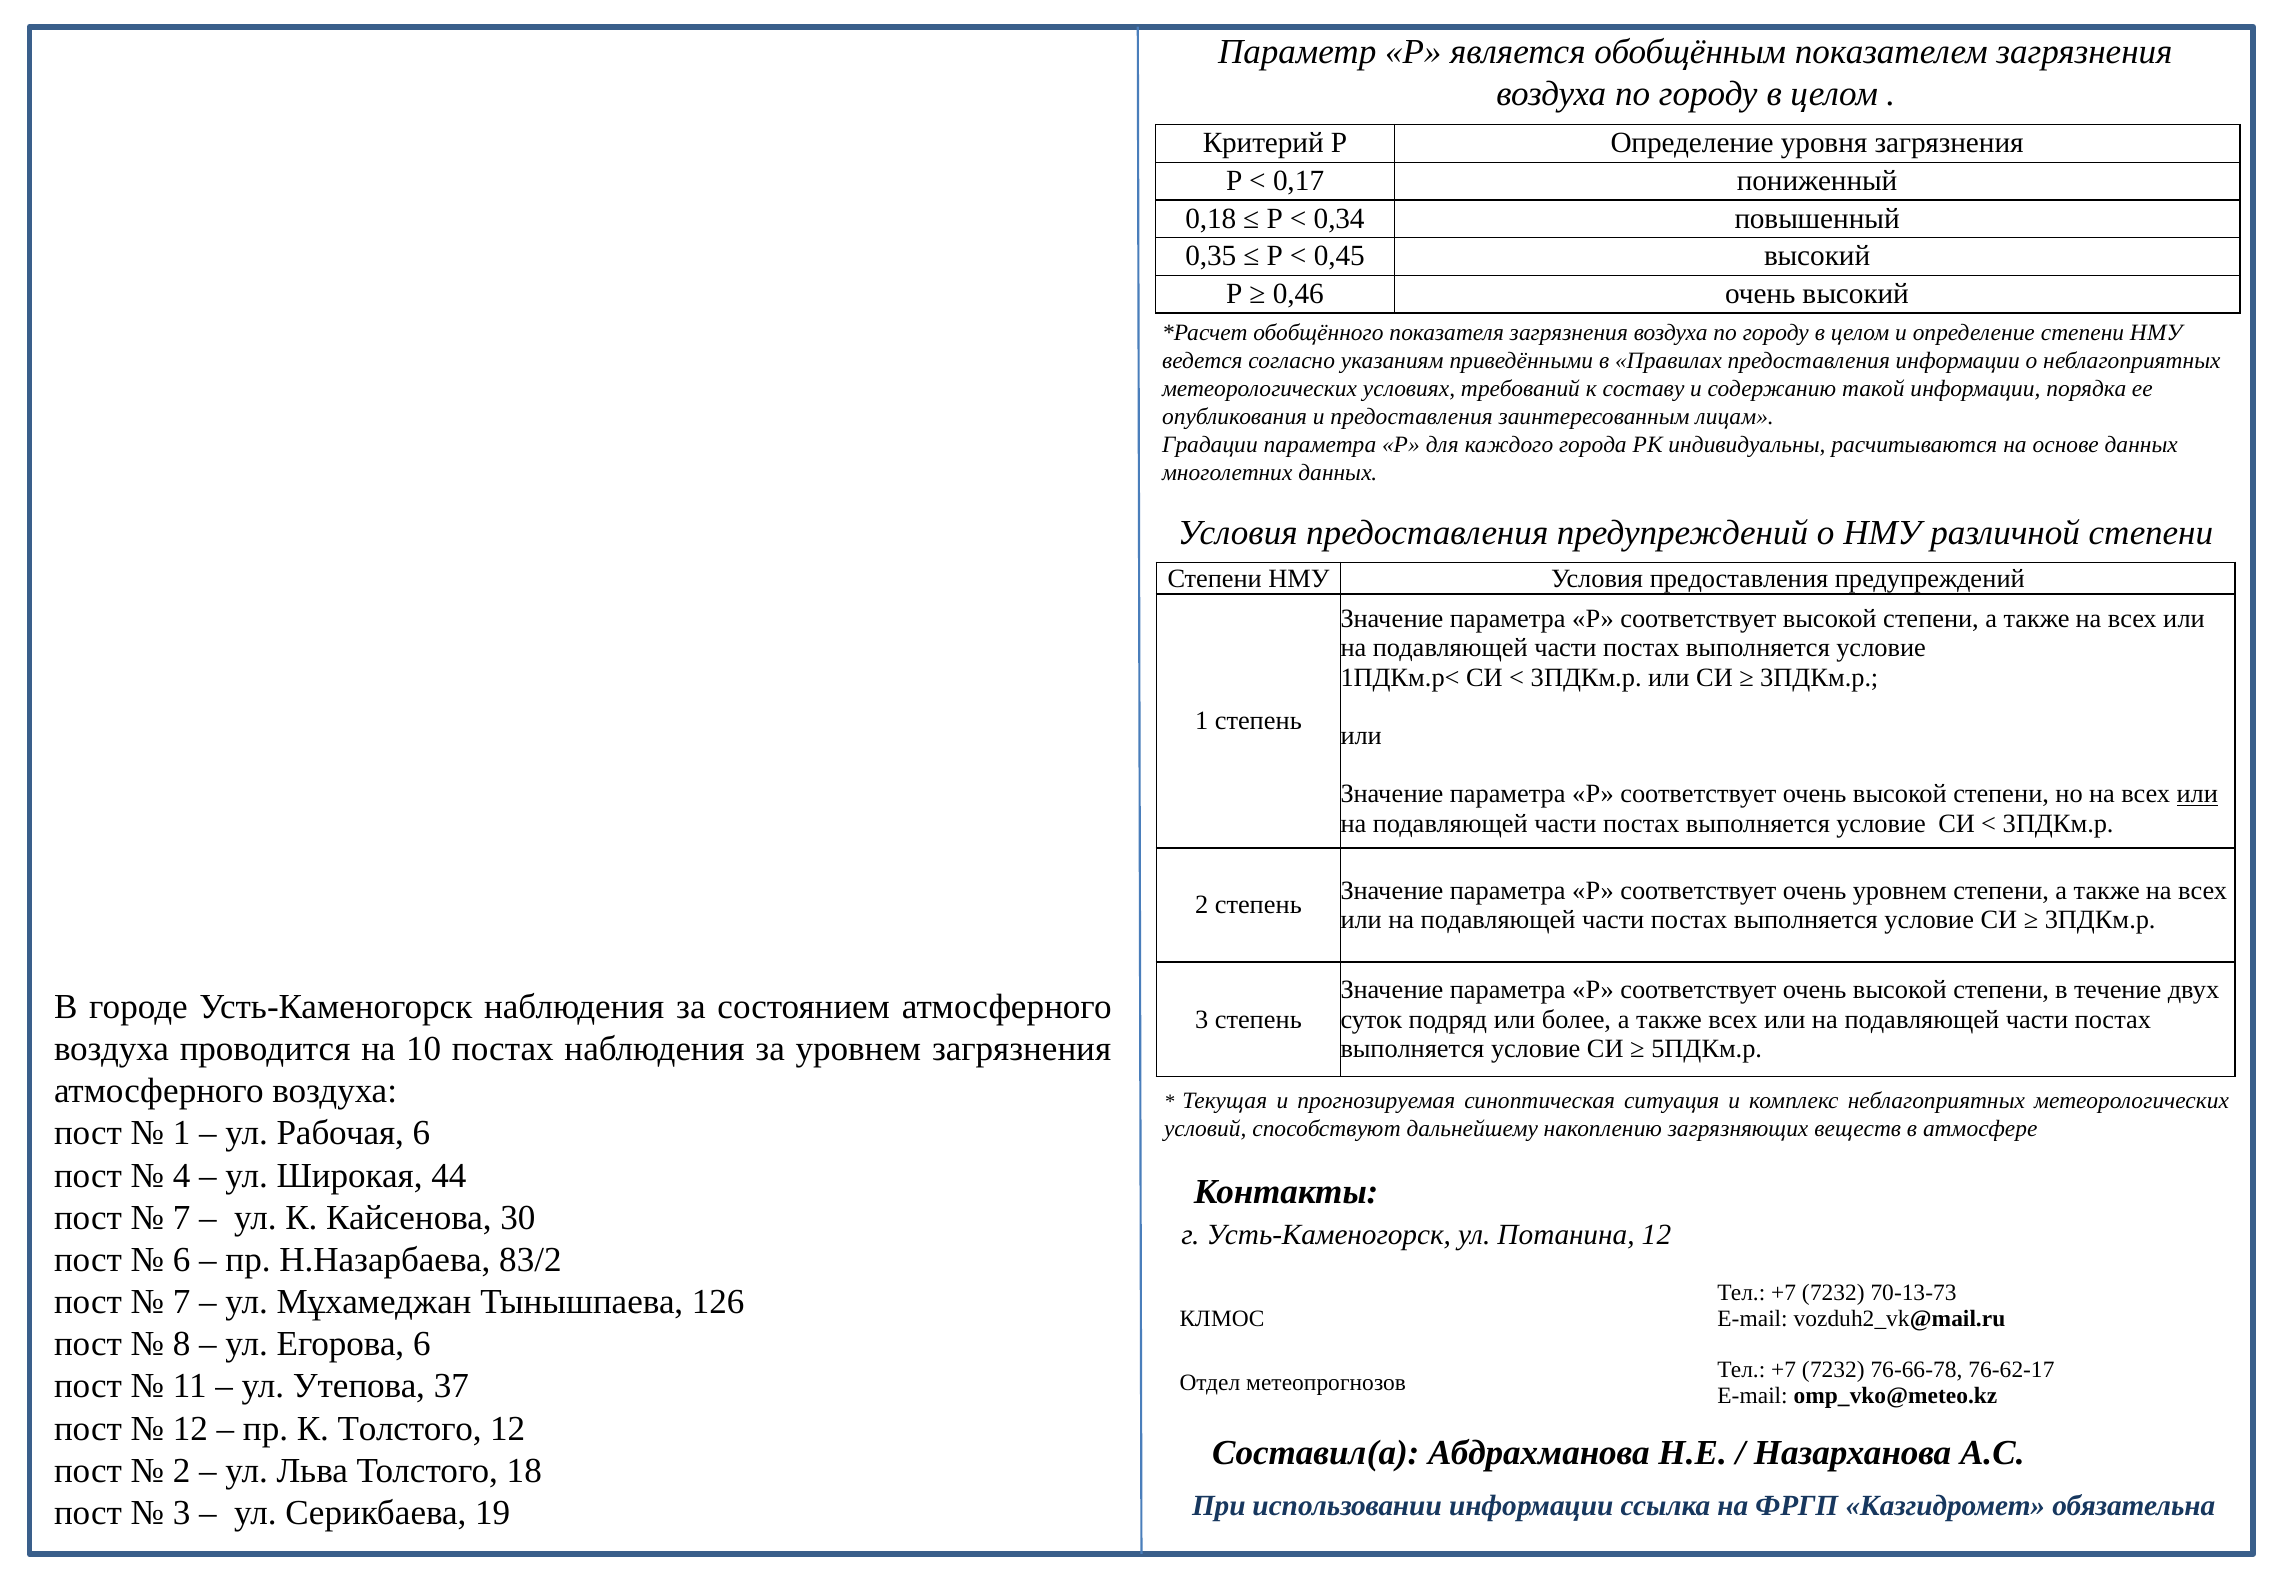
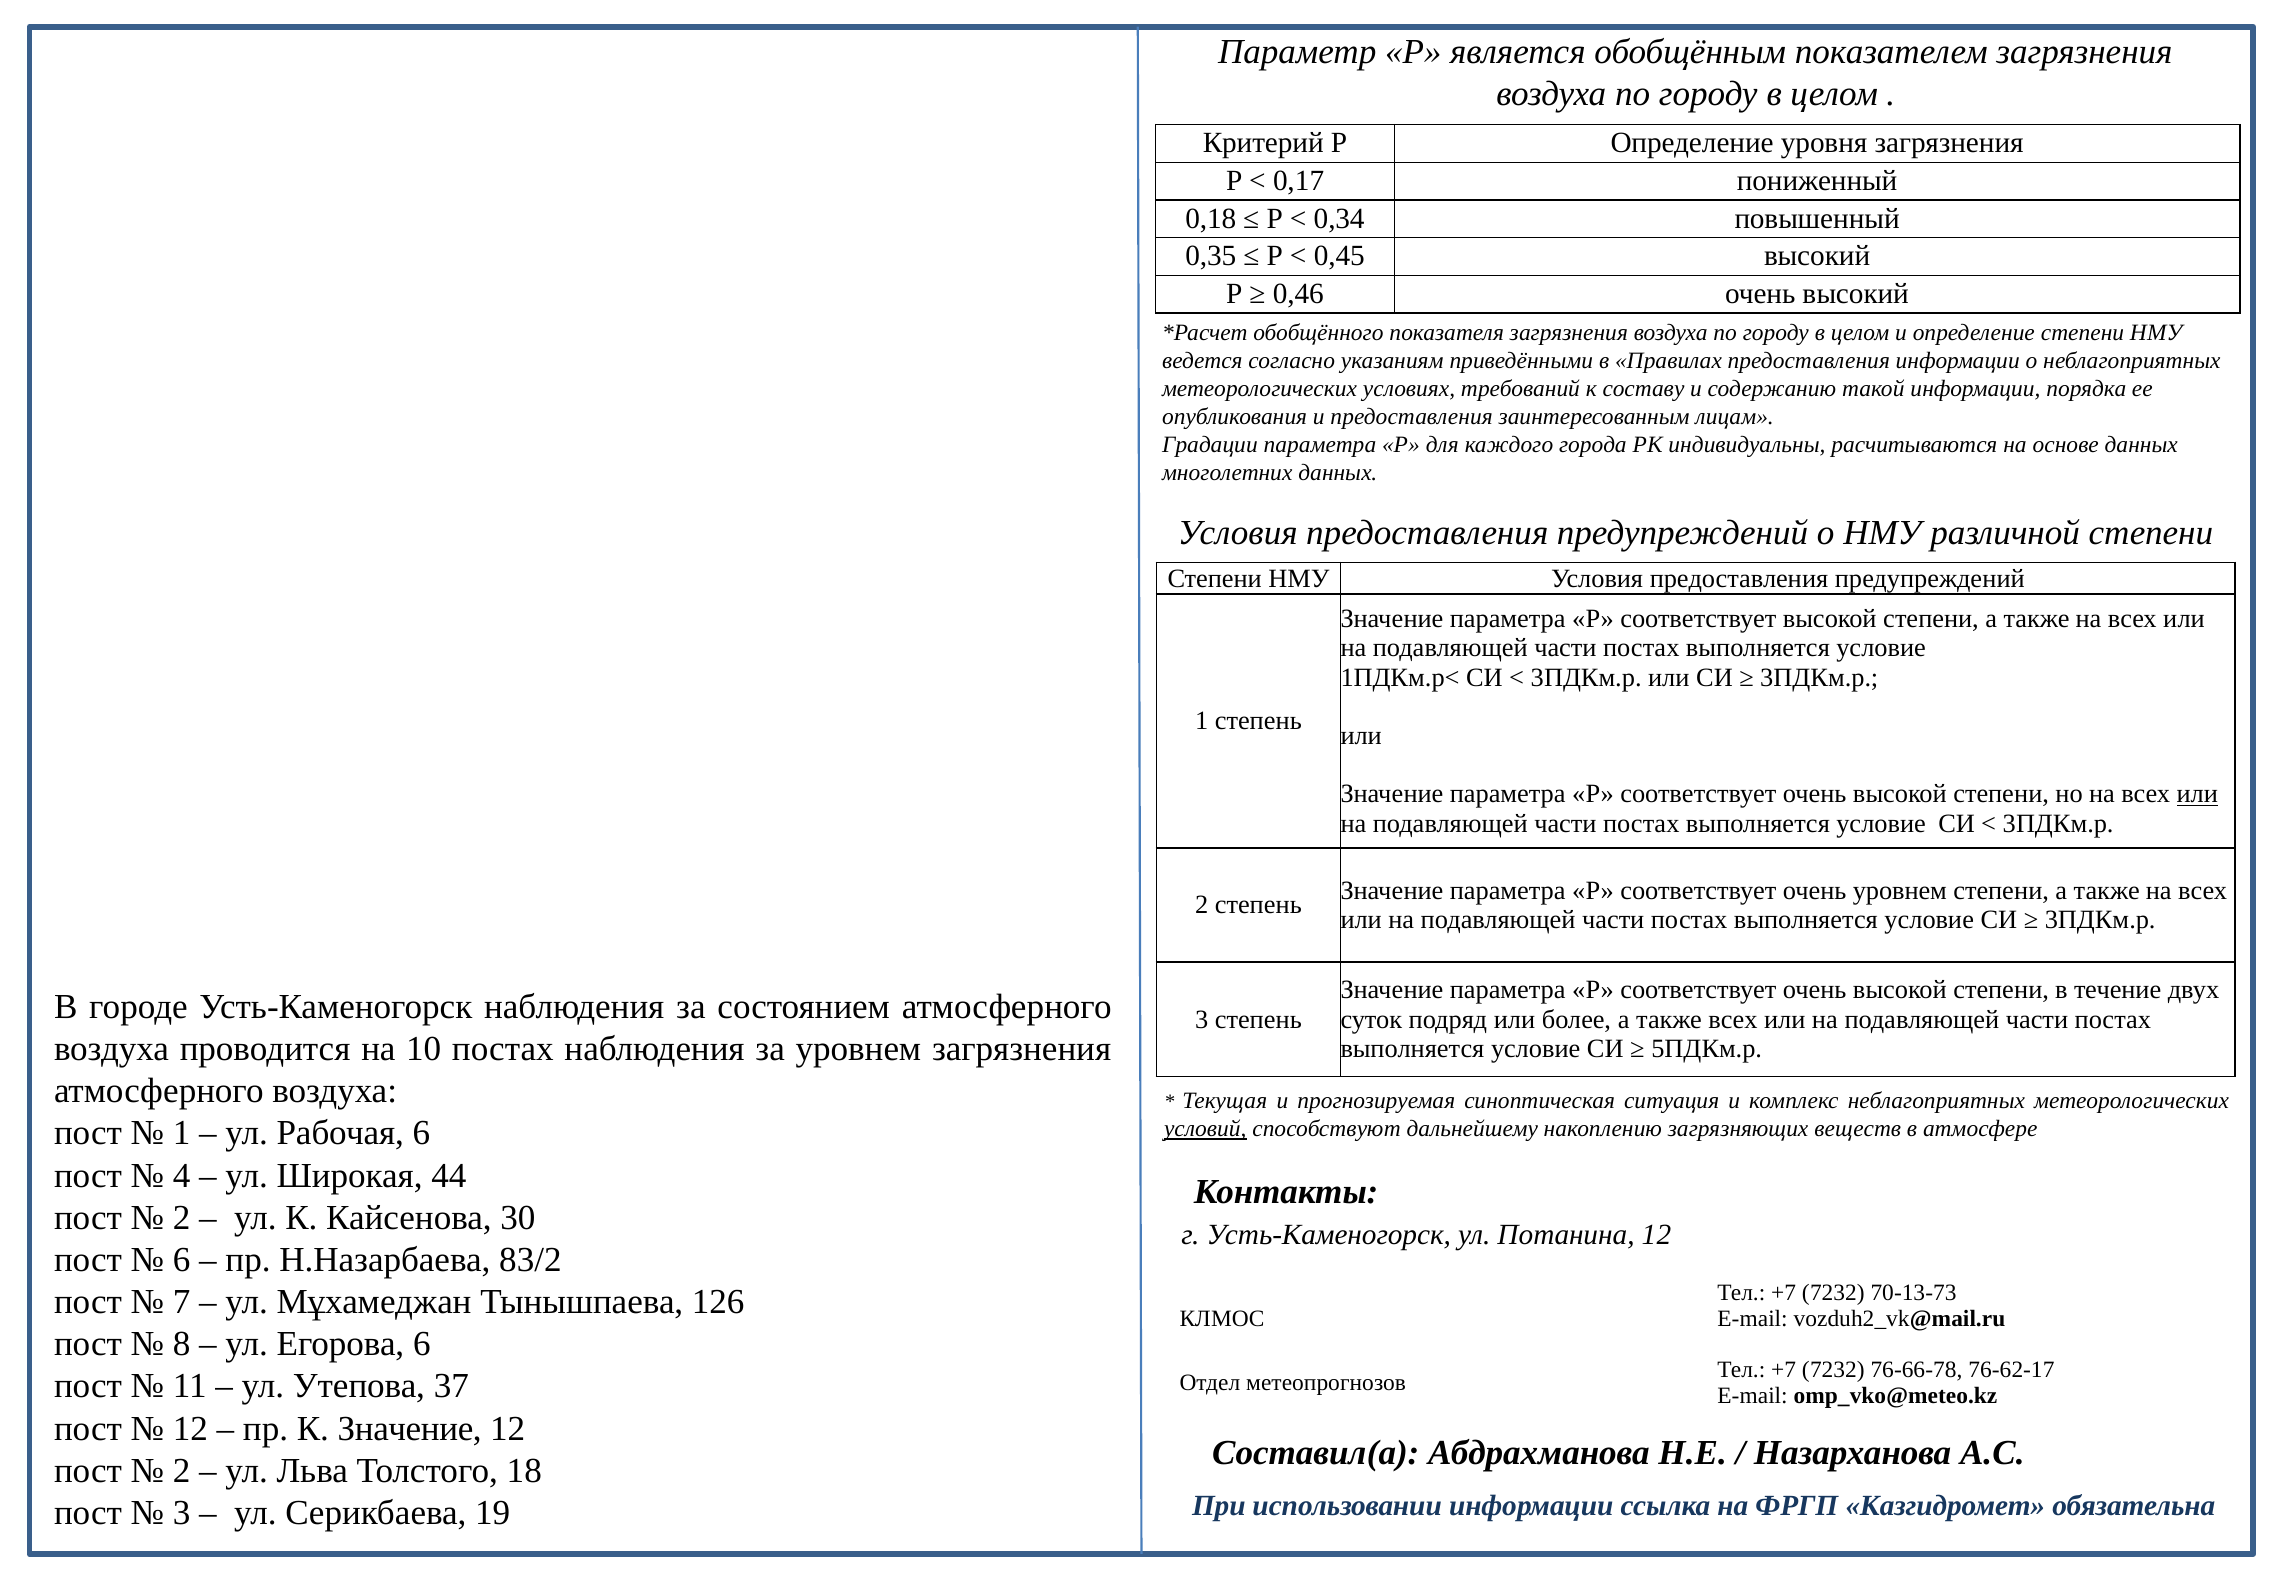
условий underline: none -> present
7 at (182, 1217): 7 -> 2
К Толстого: Толстого -> Значение
